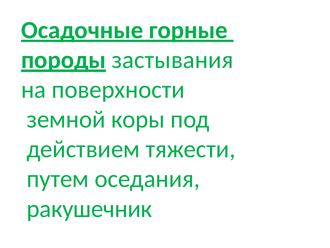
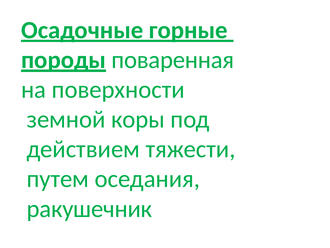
застывания: застывания -> поваренная
